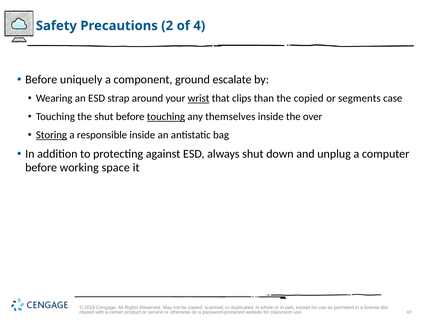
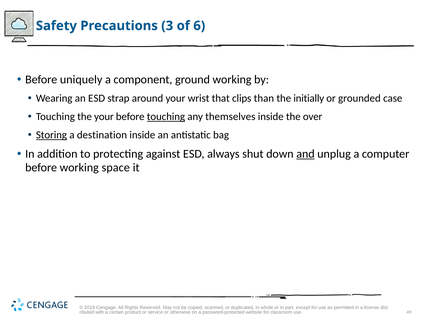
2: 2 -> 3
4: 4 -> 6
ground escalate: escalate -> working
wrist underline: present -> none
the copied: copied -> initially
segments: segments -> grounded
the shut: shut -> your
responsible: responsible -> destination
and underline: none -> present
